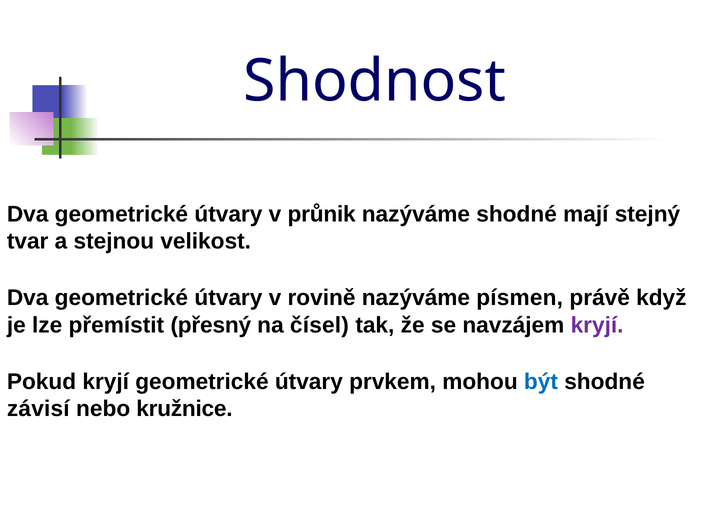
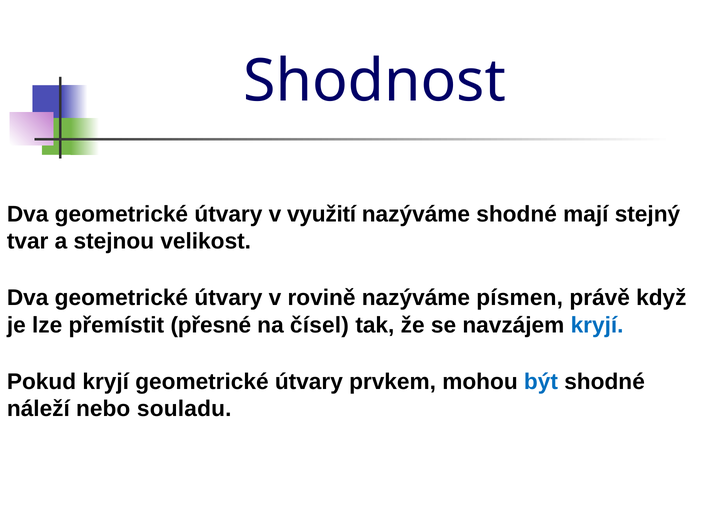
průnik: průnik -> využití
přesný: přesný -> přesné
kryjí at (597, 325) colour: purple -> blue
závisí: závisí -> náleží
kružnice: kružnice -> souladu
